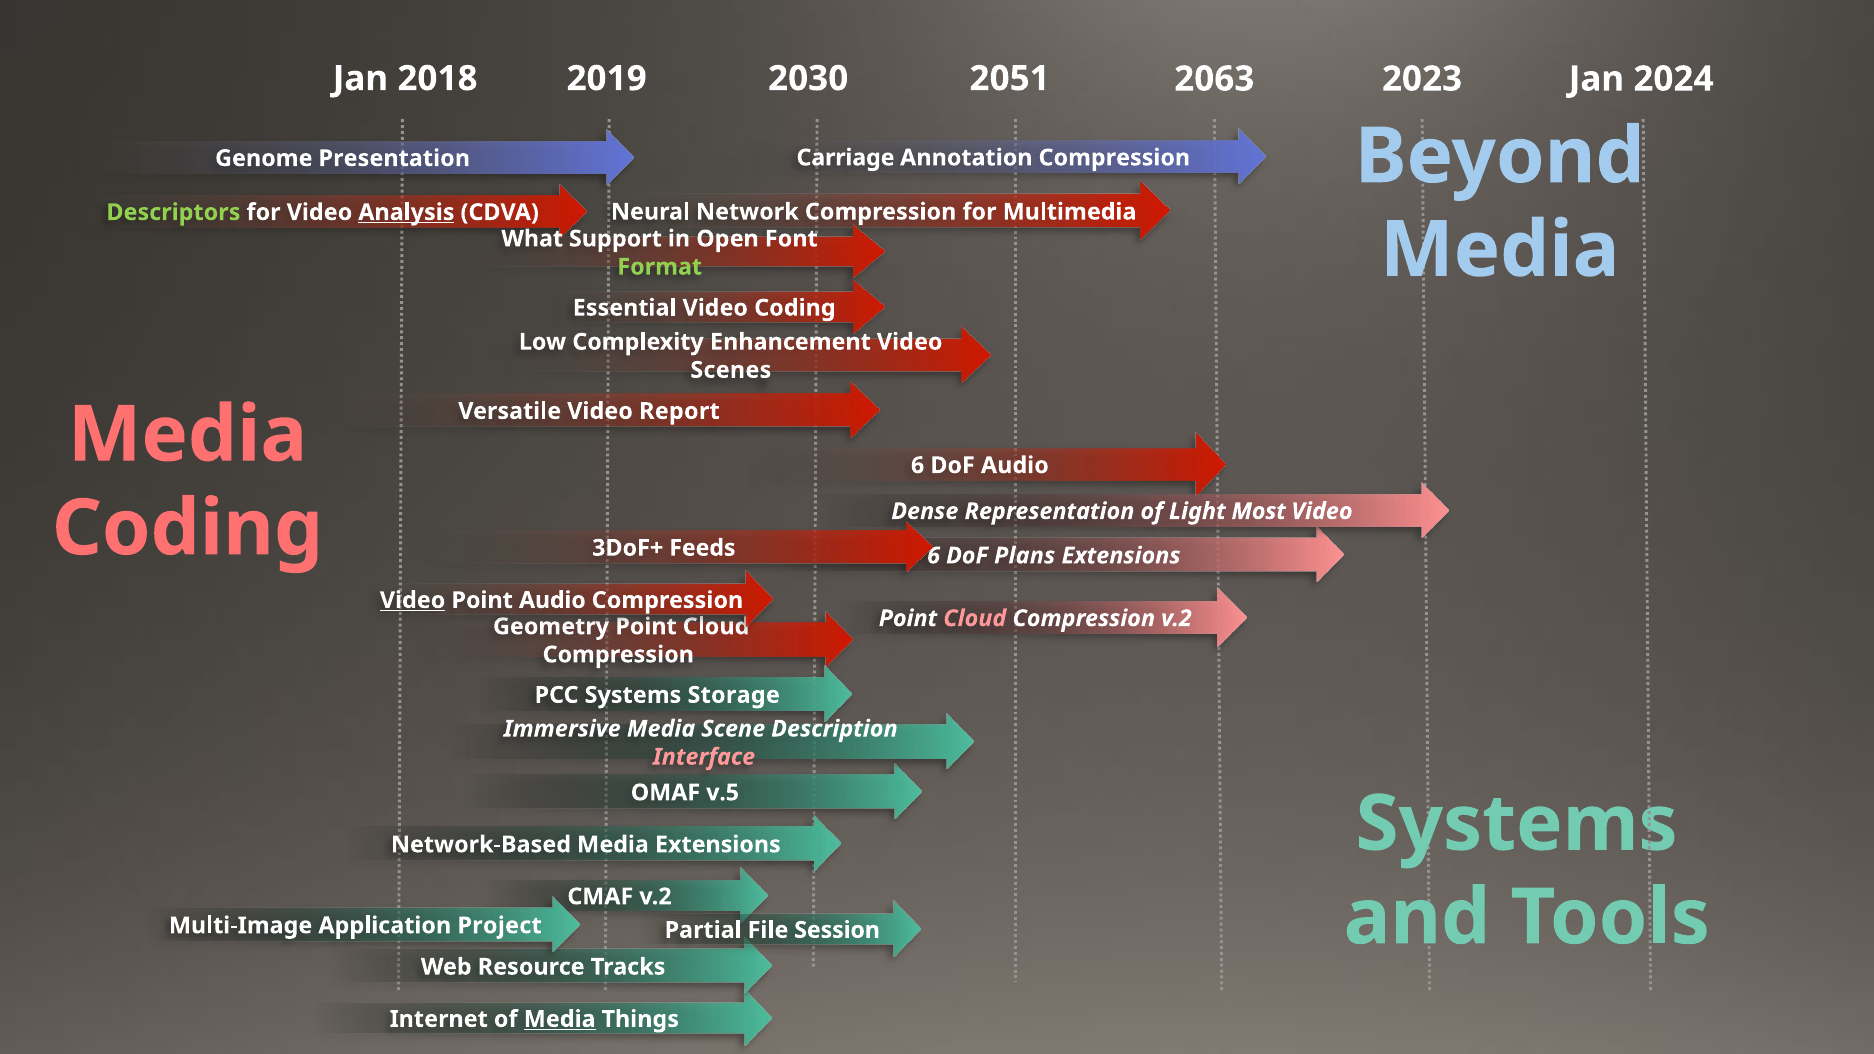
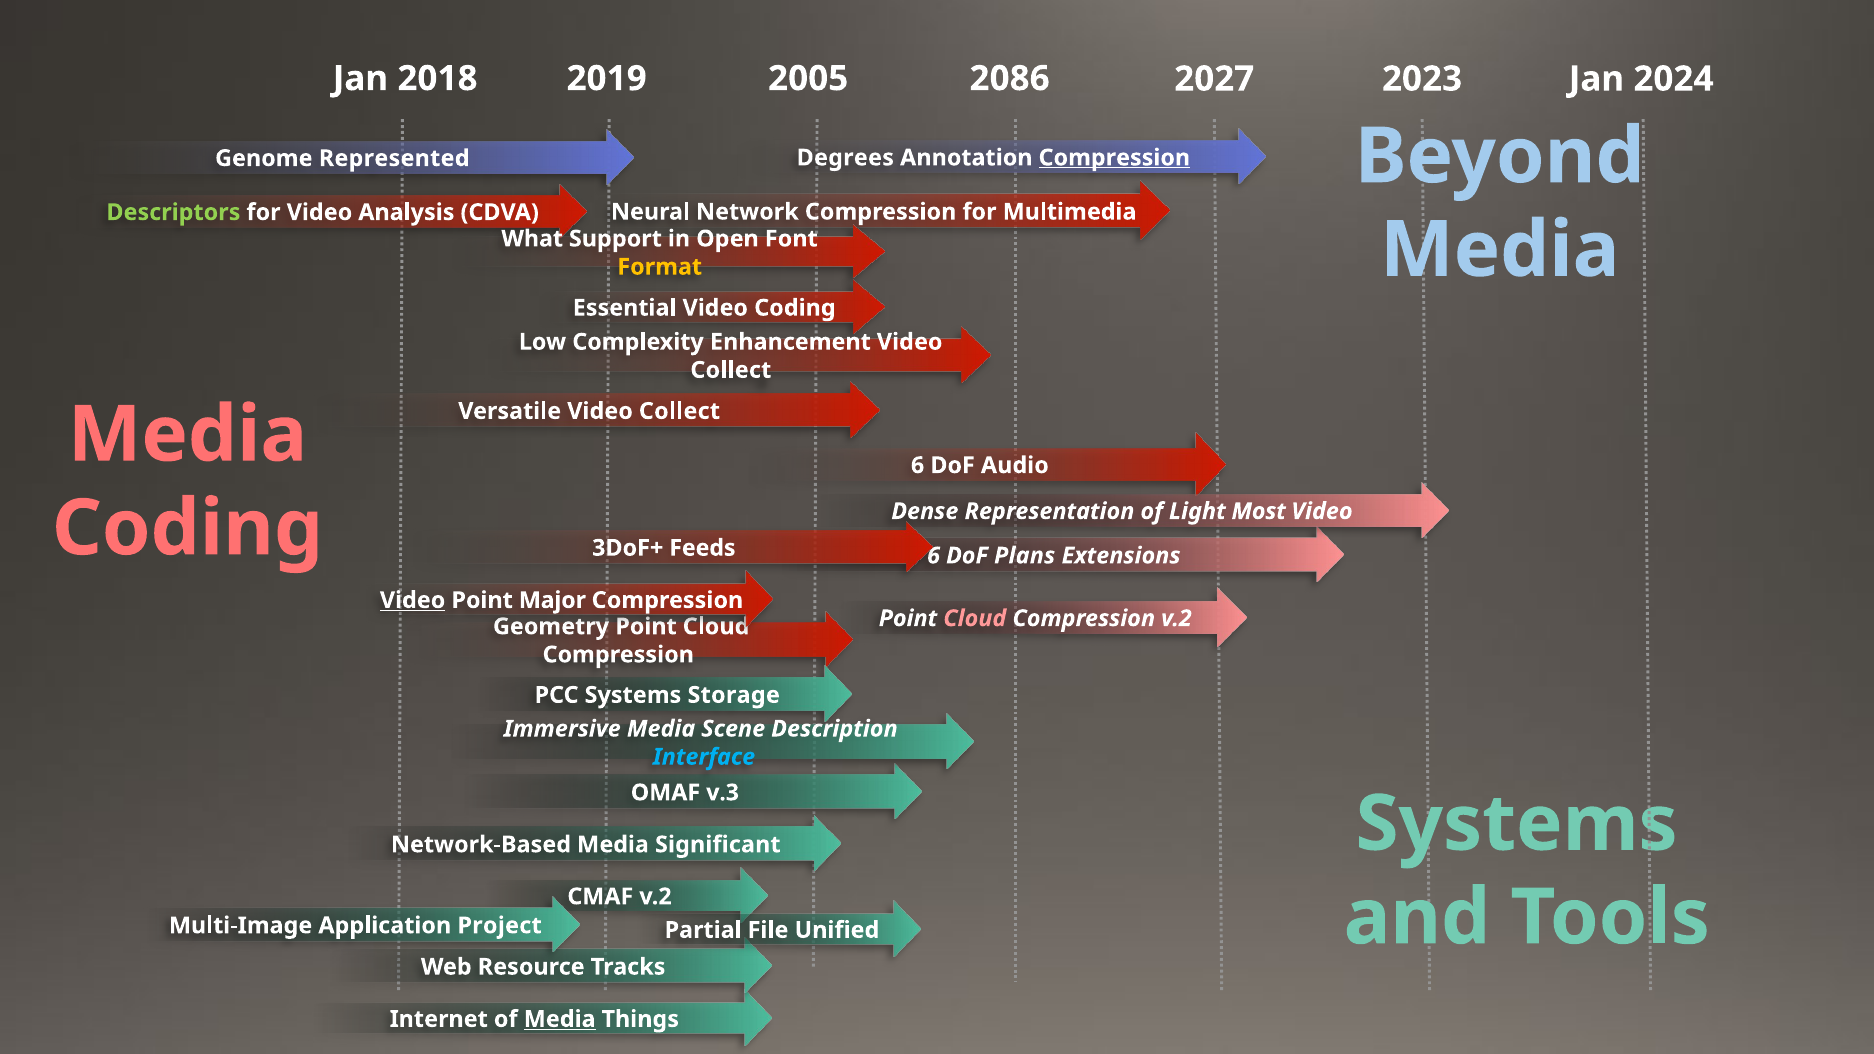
2030: 2030 -> 2005
2051: 2051 -> 2086
2063: 2063 -> 2027
Carriage: Carriage -> Degrees
Compression at (1114, 158) underline: none -> present
Presentation: Presentation -> Represented
Analysis underline: present -> none
Format colour: light green -> yellow
Scenes at (731, 370): Scenes -> Collect
Versatile Video Report: Report -> Collect
Point Audio: Audio -> Major
Interface colour: pink -> light blue
v.5: v.5 -> v.3
Media Extensions: Extensions -> Significant
Session: Session -> Unified
